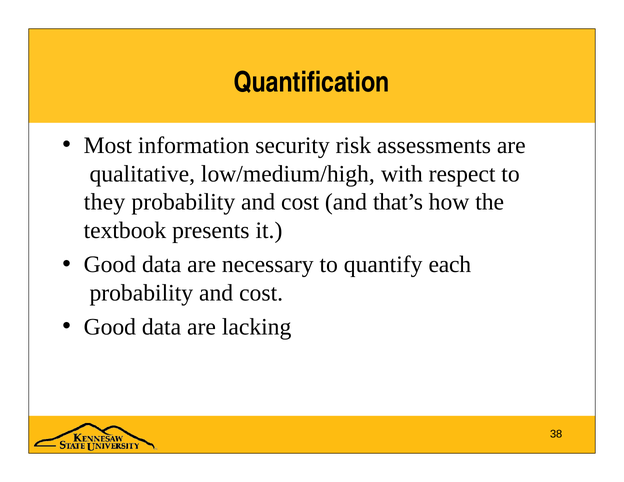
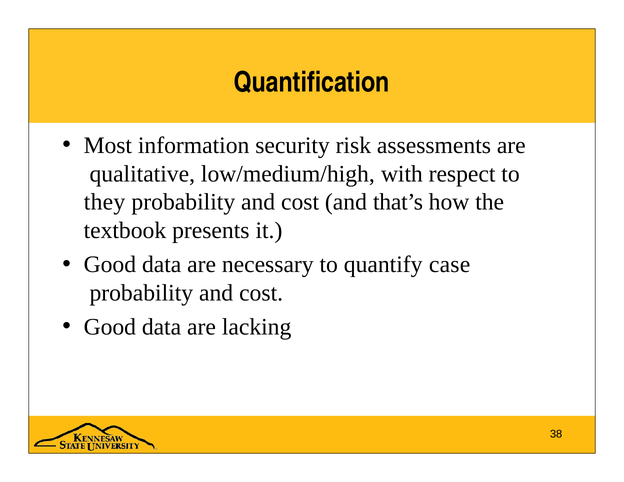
each: each -> case
